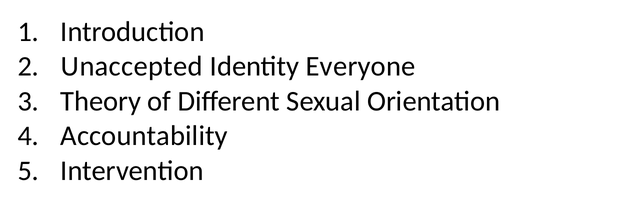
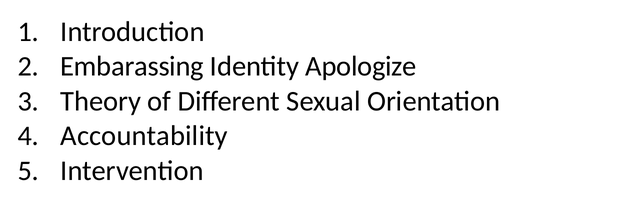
Unaccepted: Unaccepted -> Embarassing
Everyone: Everyone -> Apologize
